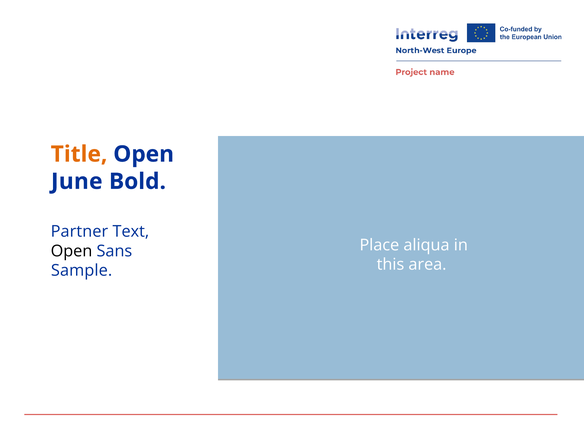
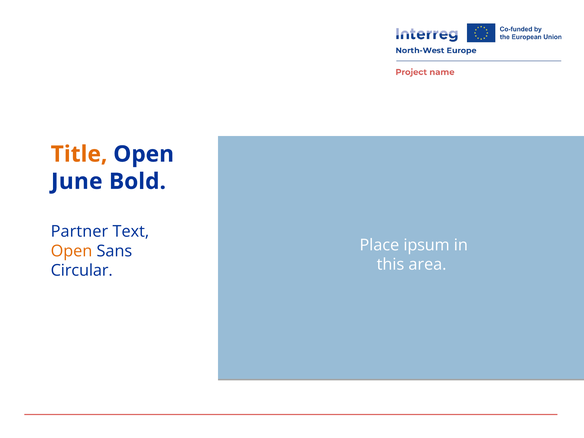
aliqua: aliqua -> ipsum
Open at (71, 251) colour: black -> orange
Sample: Sample -> Circular
